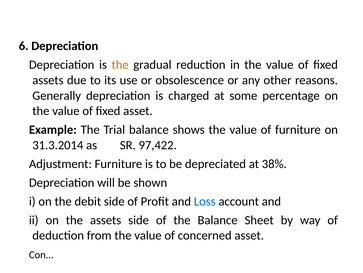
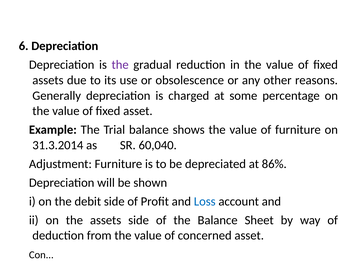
the at (120, 65) colour: orange -> purple
97,422: 97,422 -> 60,040
38%: 38% -> 86%
